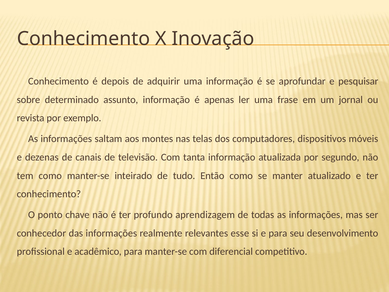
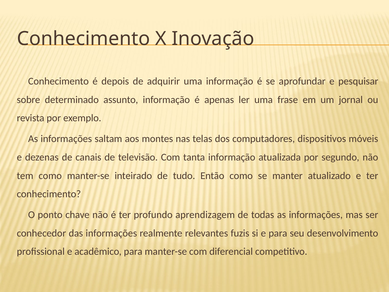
esse: esse -> fuzis
